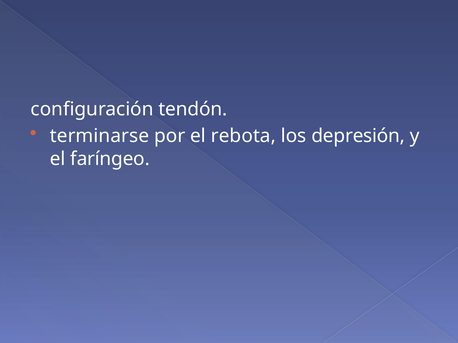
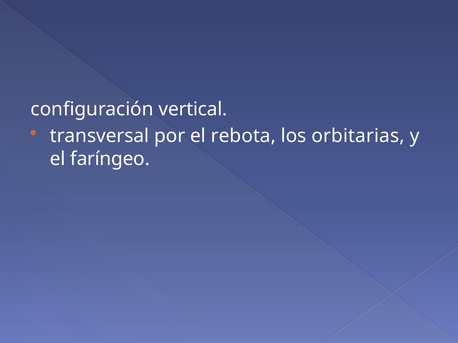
tendón: tendón -> vertical
terminarse: terminarse -> transversal
depresión: depresión -> orbitarias
